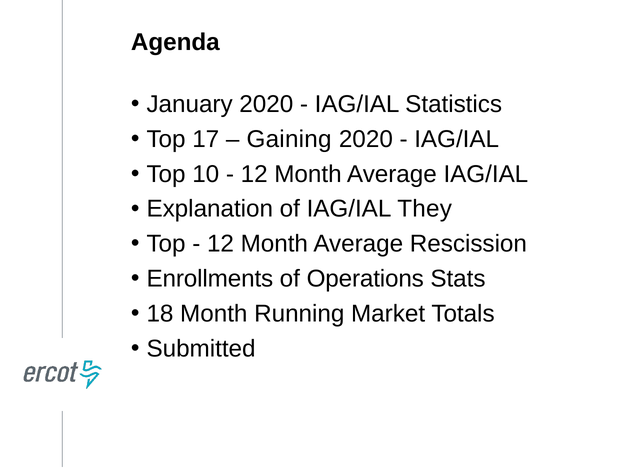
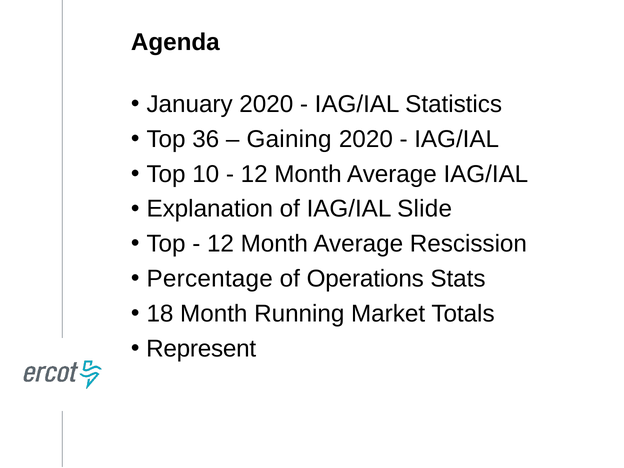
17: 17 -> 36
They: They -> Slide
Enrollments: Enrollments -> Percentage
Submitted: Submitted -> Represent
